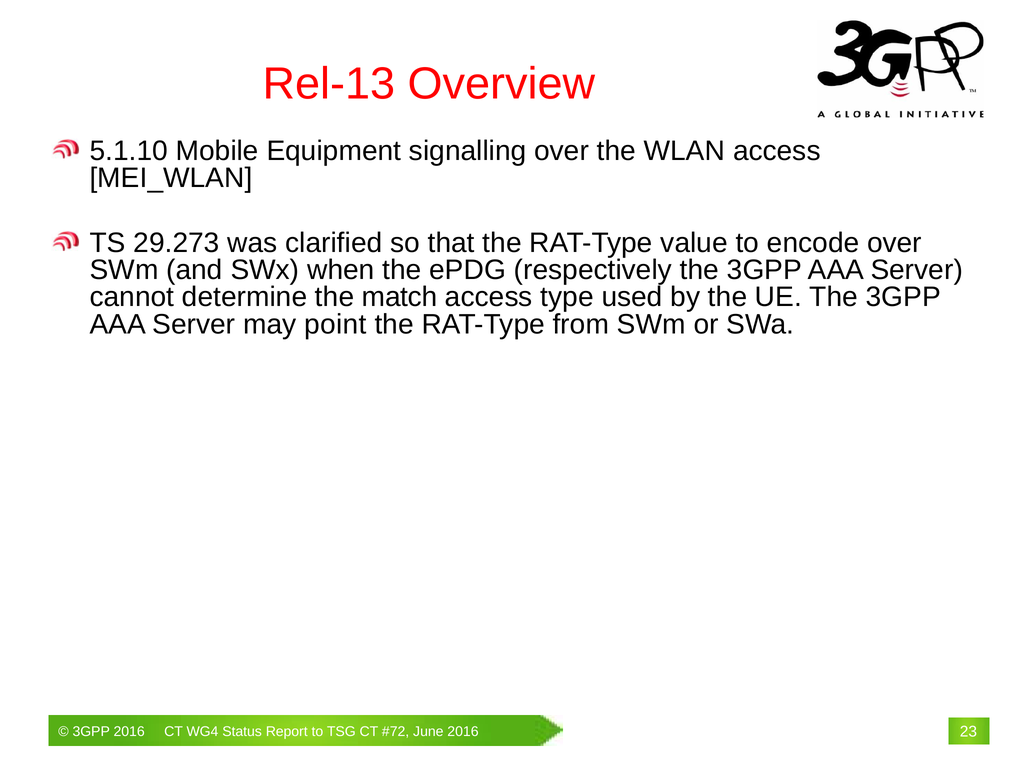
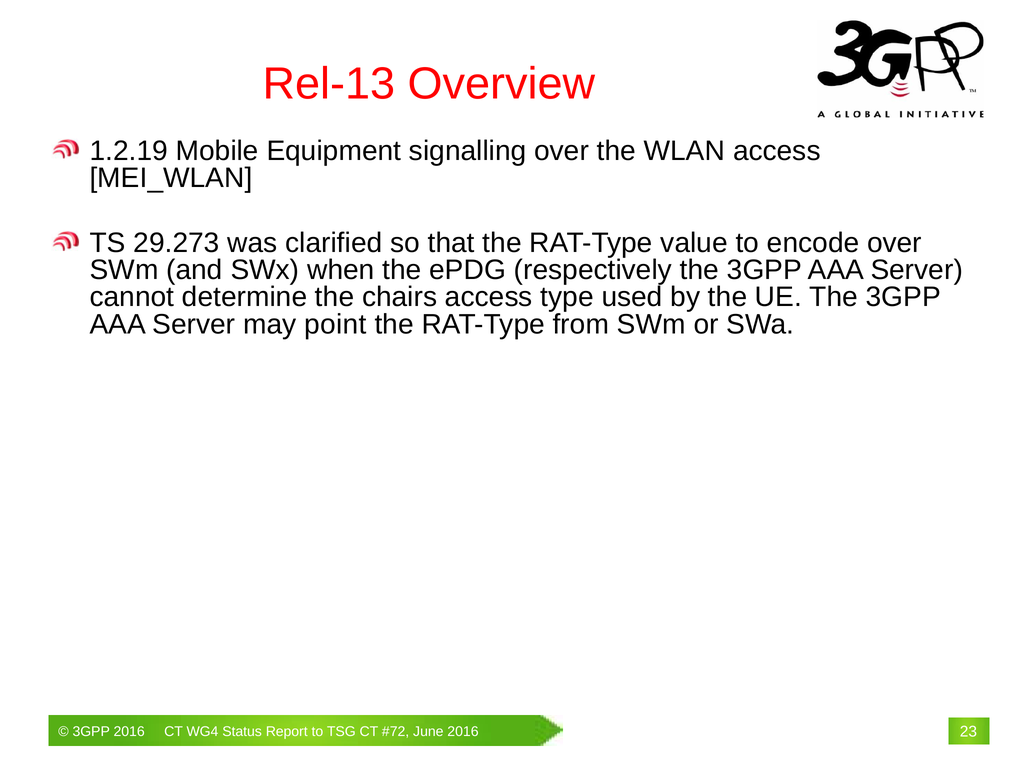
5.1.10: 5.1.10 -> 1.2.19
match: match -> chairs
